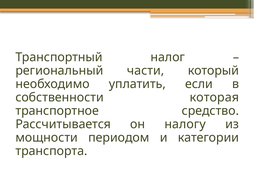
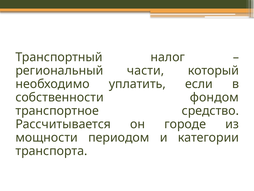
которая: которая -> фондом
налогу: налогу -> городе
